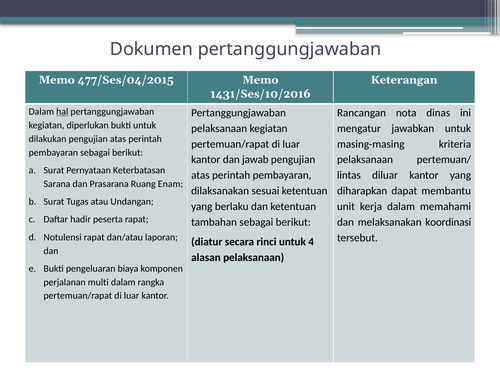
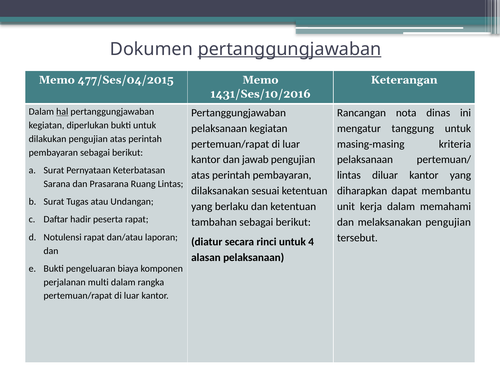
pertanggungjawaban at (290, 49) underline: none -> present
jawabkan: jawabkan -> tanggung
Ruang Enam: Enam -> Lintas
melaksanakan koordinasi: koordinasi -> pengujian
